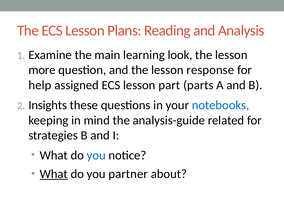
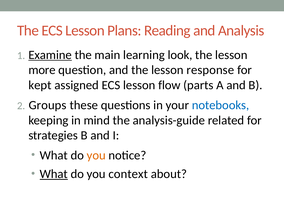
Examine underline: none -> present
help: help -> kept
part: part -> flow
Insights: Insights -> Groups
you at (96, 155) colour: blue -> orange
partner: partner -> context
